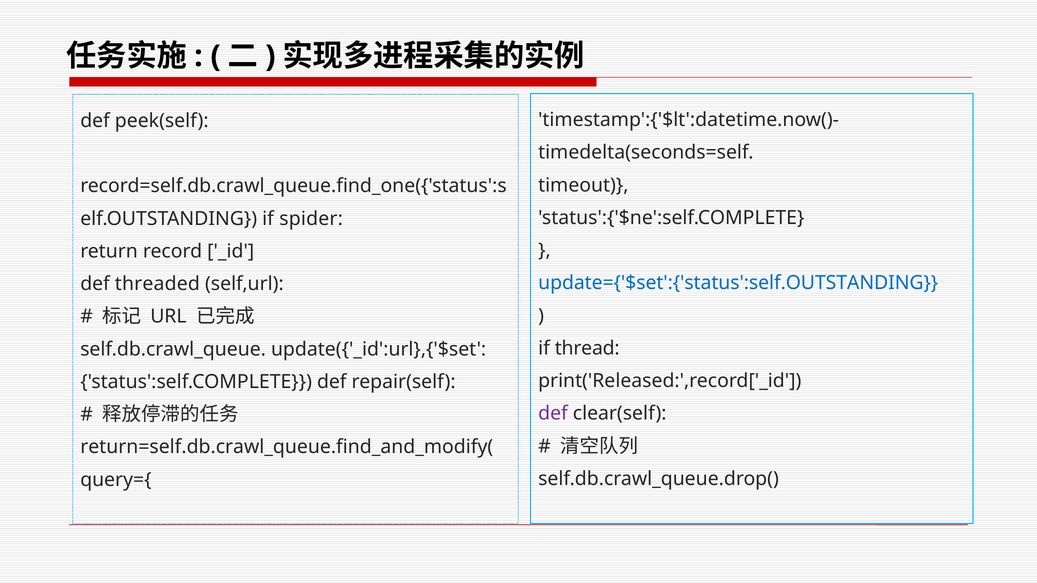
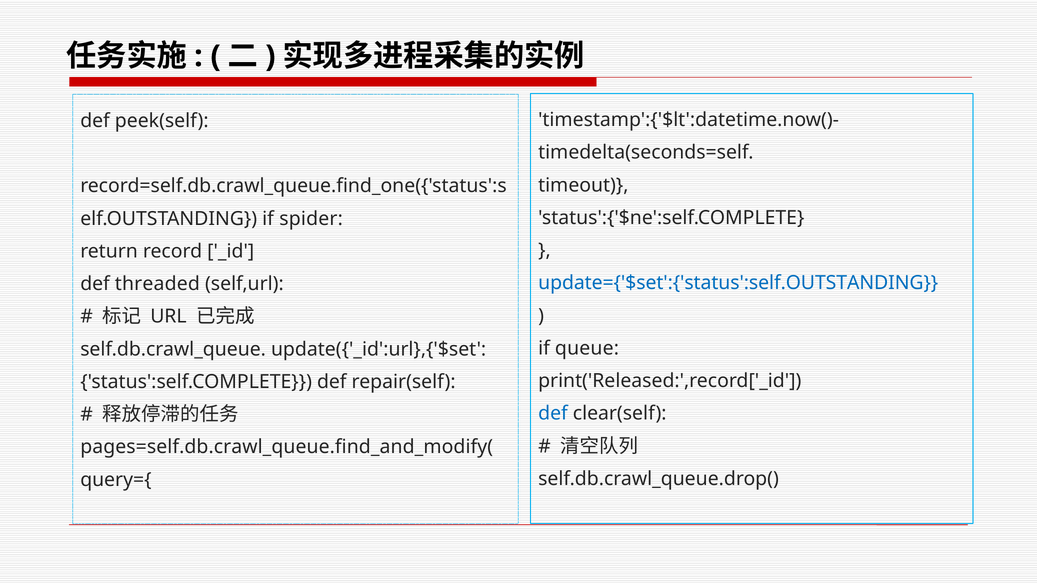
thread: thread -> queue
def at (553, 414) colour: purple -> blue
return=self.db.crawl_queue.ﬁnd_and_modify(: return=self.db.crawl_queue.ﬁnd_and_modify( -> pages=self.db.crawl_queue.ﬁnd_and_modify(
